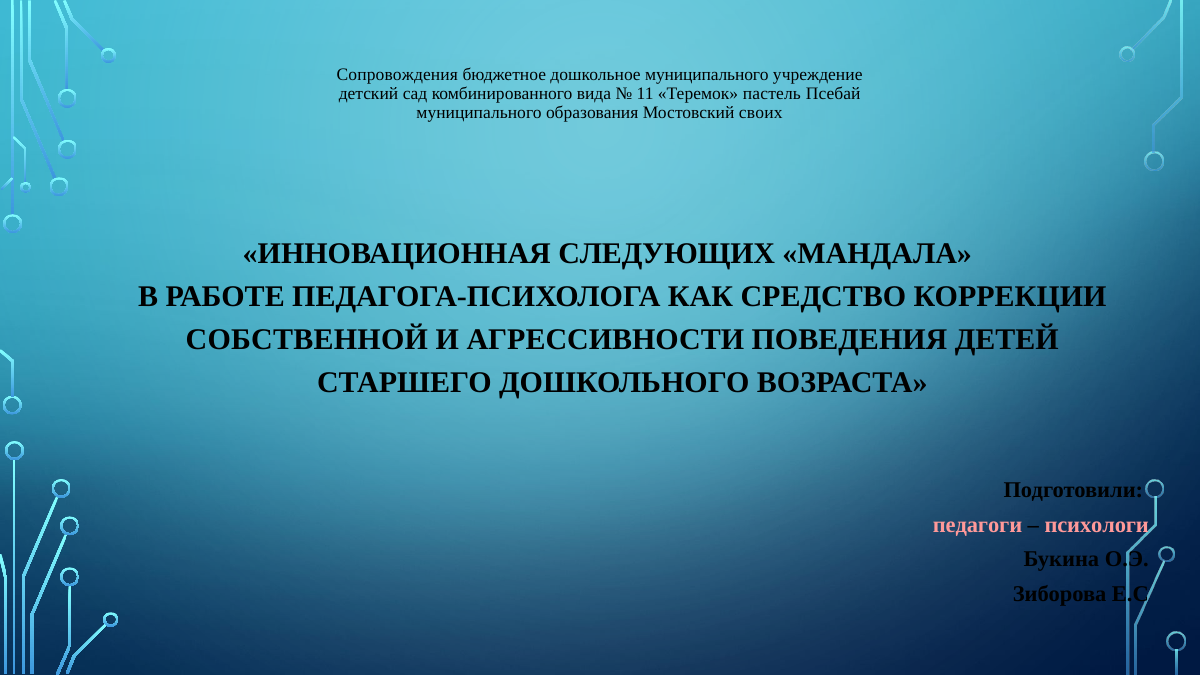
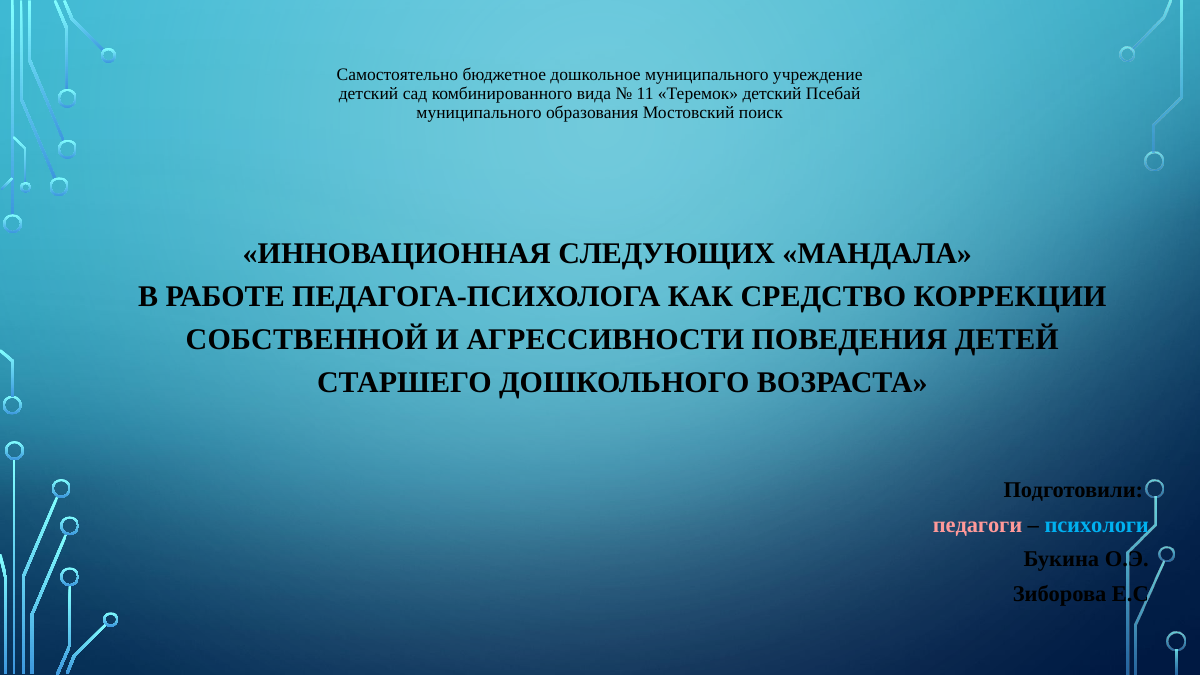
Сопровождения: Сопровождения -> Самостоятельно
Теремок пастель: пастель -> детский
своих: своих -> поиск
психологи colour: pink -> light blue
